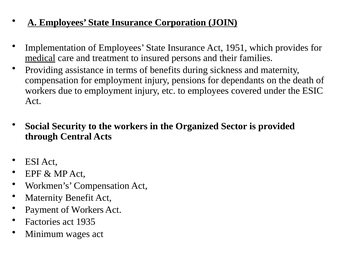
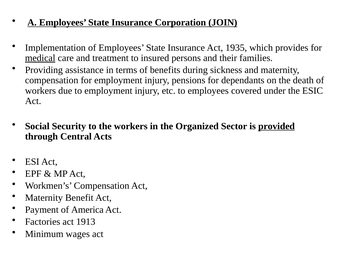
1951: 1951 -> 1935
provided underline: none -> present
Payment of Workers: Workers -> America
1935: 1935 -> 1913
